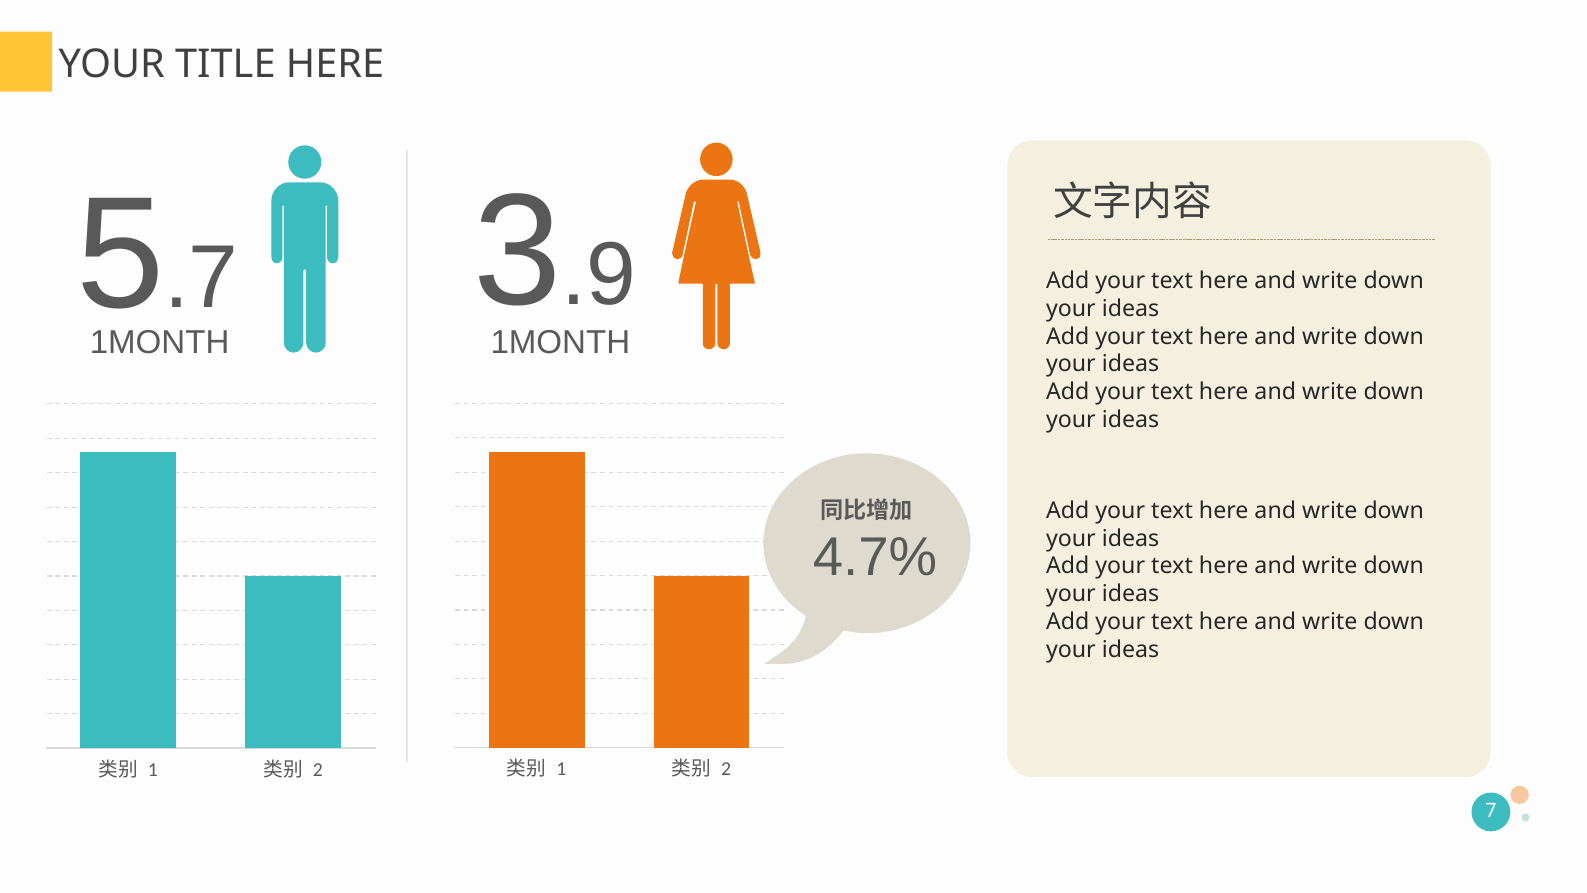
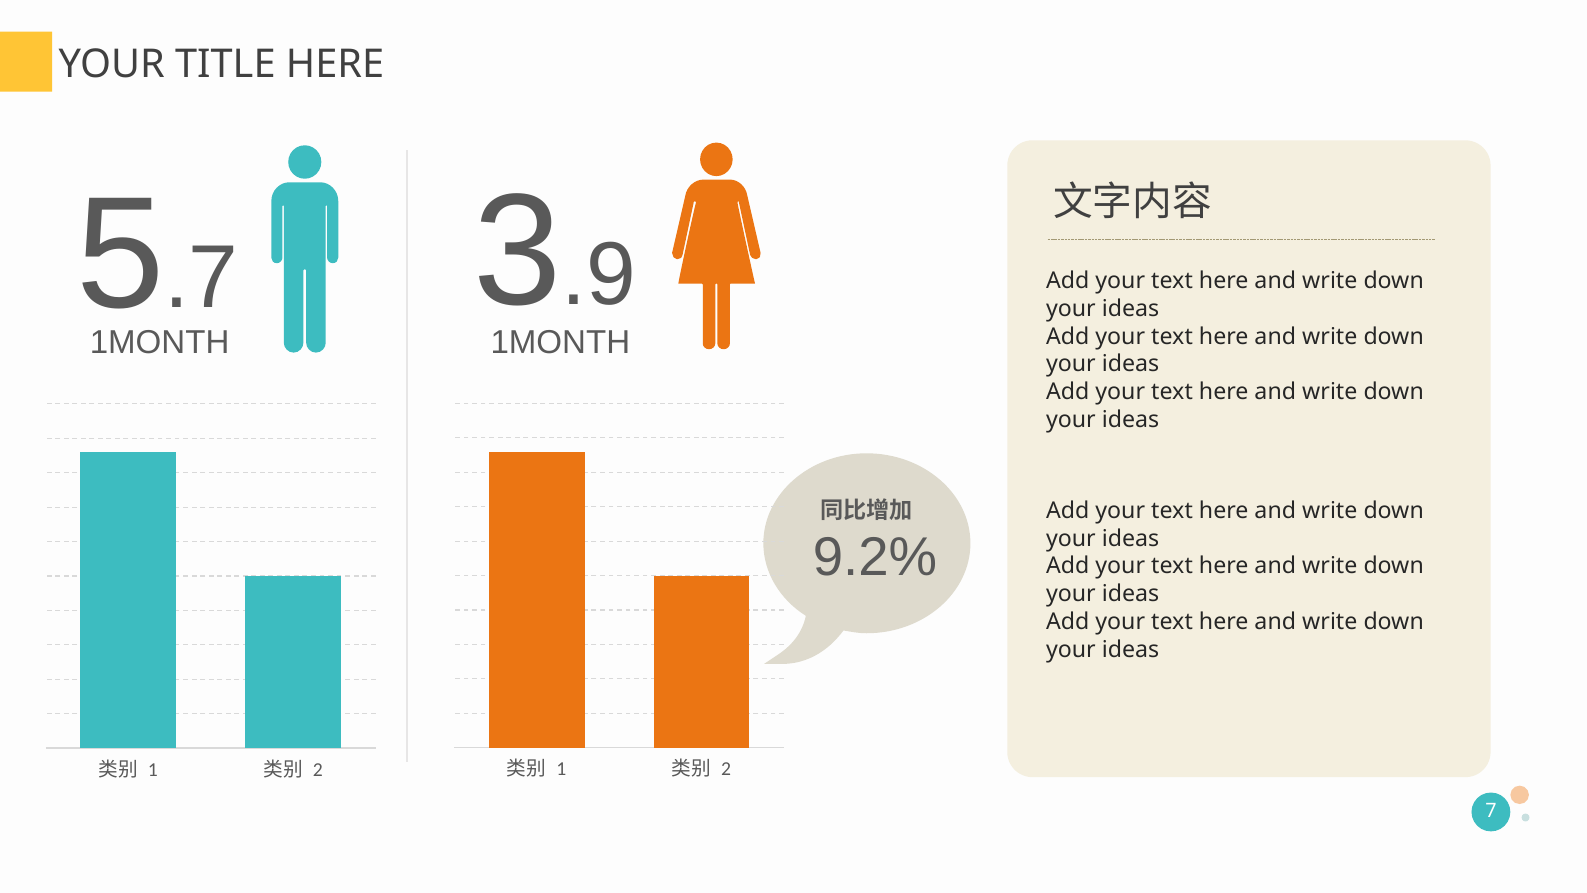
4.7%: 4.7% -> 9.2%
